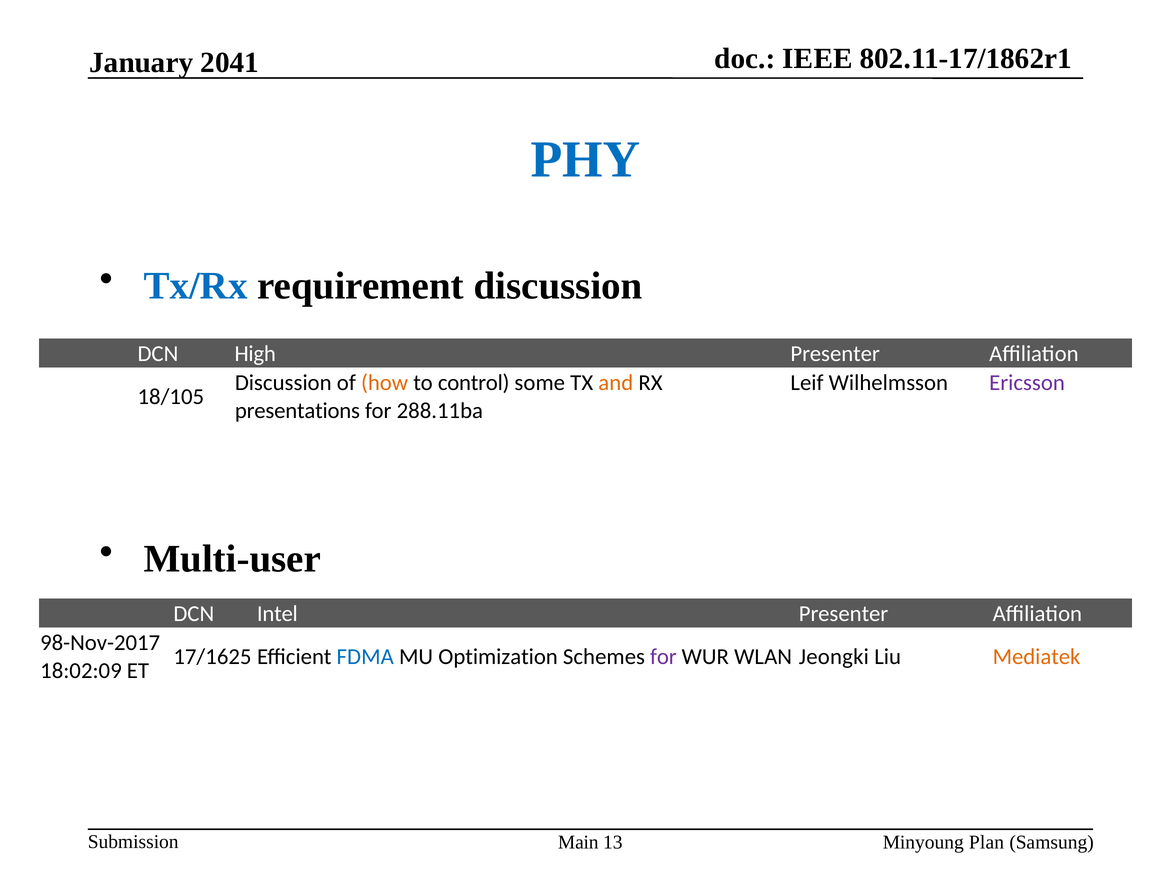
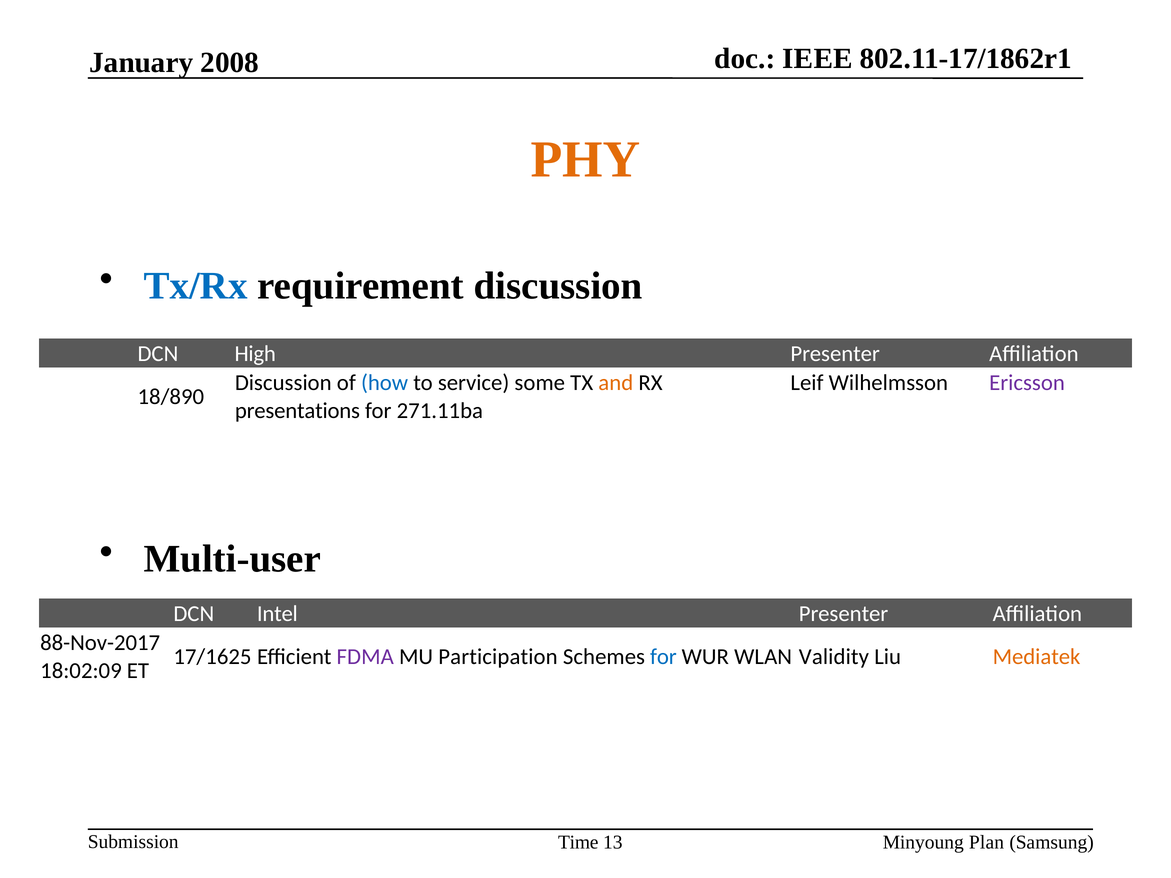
2041: 2041 -> 2008
PHY colour: blue -> orange
how colour: orange -> blue
control: control -> service
18/105: 18/105 -> 18/890
288.11ba: 288.11ba -> 271.11ba
98-Nov-2017: 98-Nov-2017 -> 88-Nov-2017
FDMA colour: blue -> purple
Optimization: Optimization -> Participation
for at (663, 657) colour: purple -> blue
Jeongki: Jeongki -> Validity
Main: Main -> Time
